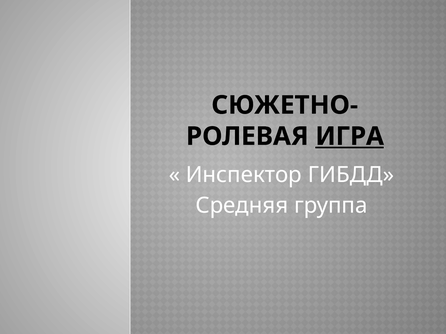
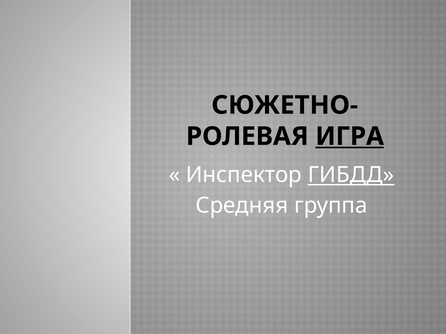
ГИБДД underline: none -> present
